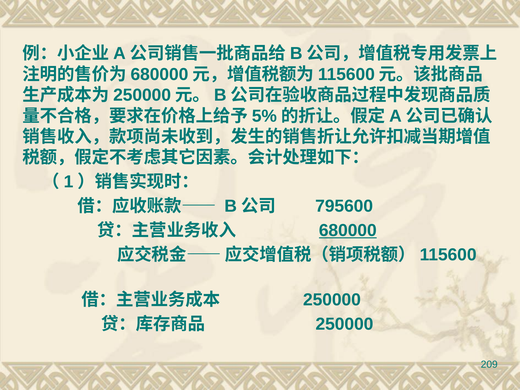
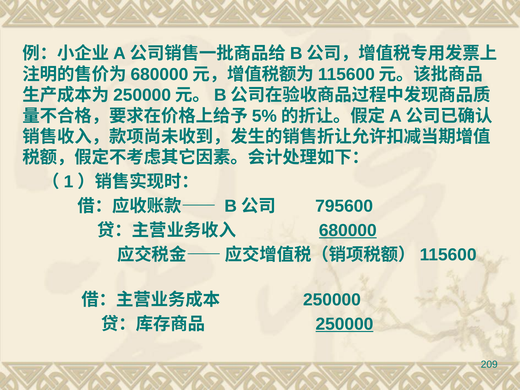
250000 at (344, 324) underline: none -> present
